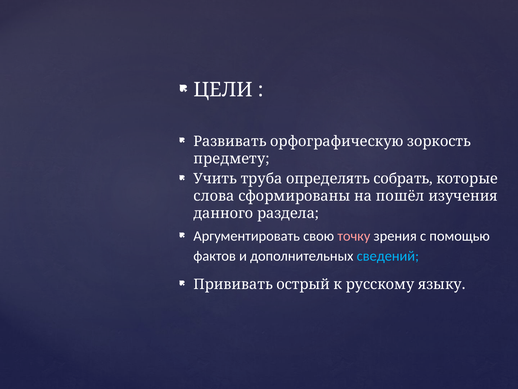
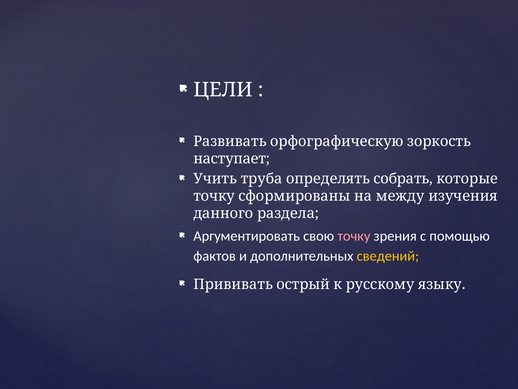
предмету: предмету -> наступает
слова at (214, 196): слова -> точку
пошёл: пошёл -> между
сведений colour: light blue -> yellow
